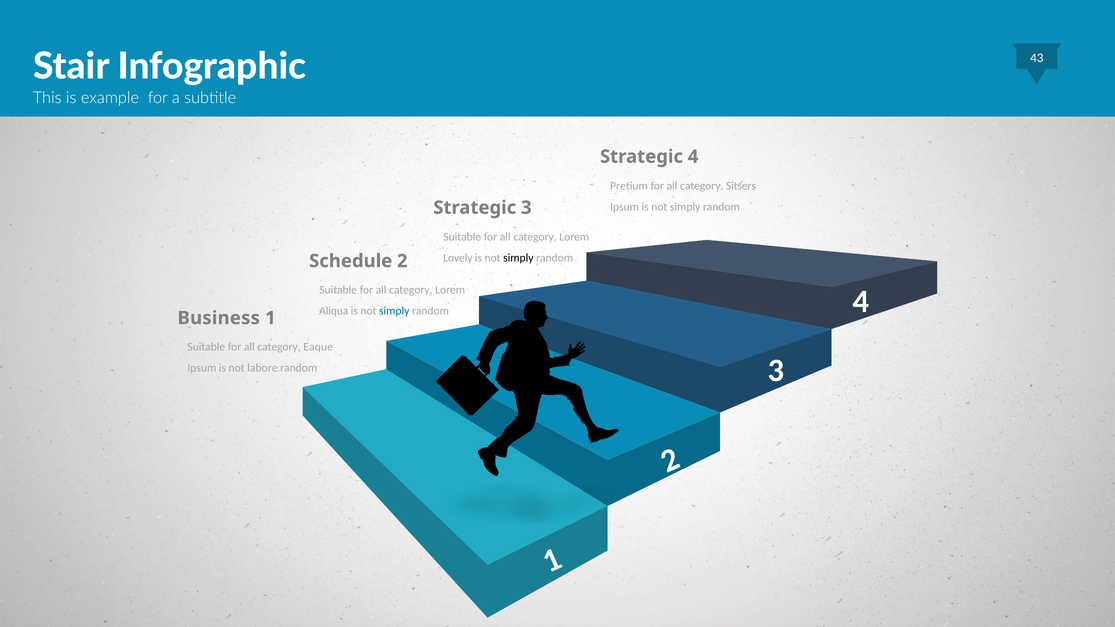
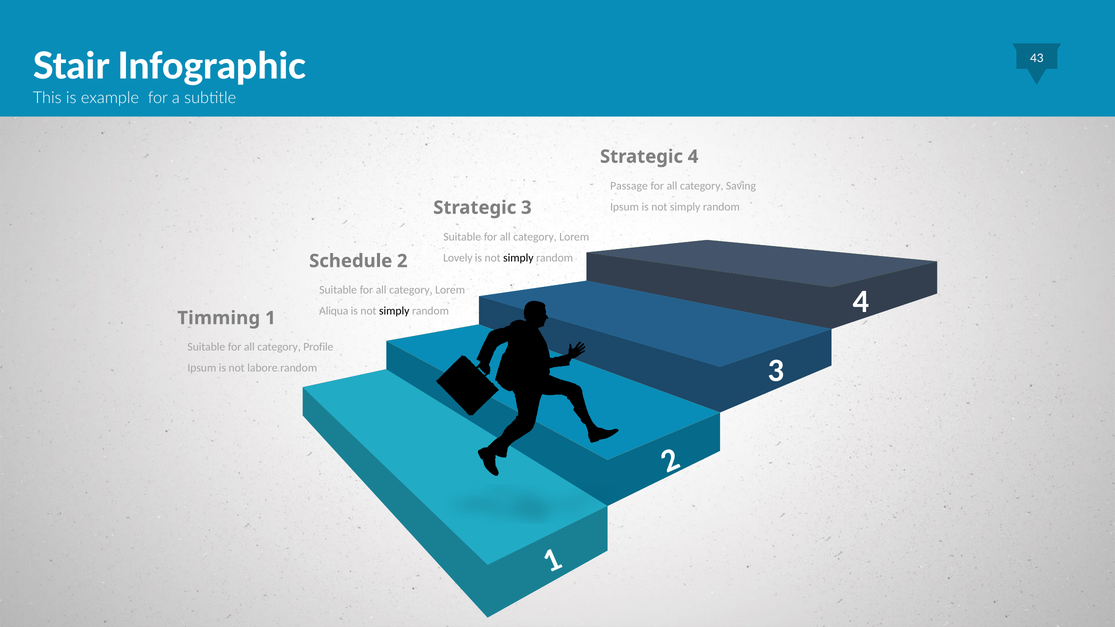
Pretium: Pretium -> Passage
Sitsers: Sitsers -> Saving
simply at (394, 311) colour: blue -> black
Business: Business -> Timming
Eaque: Eaque -> Profile
